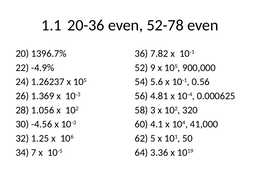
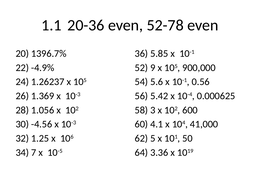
7.82: 7.82 -> 5.85
4.81: 4.81 -> 5.42
320: 320 -> 600
